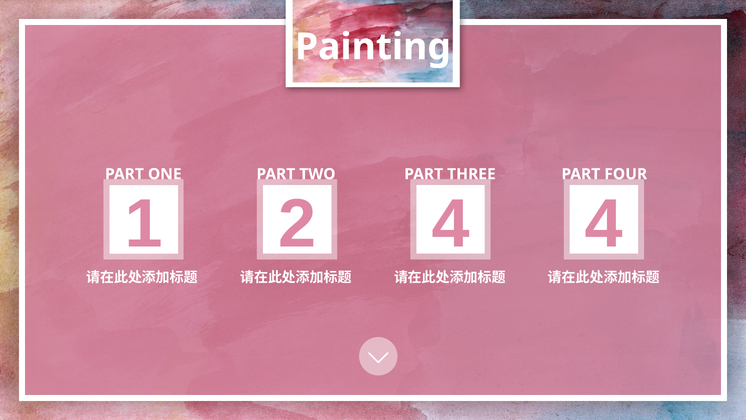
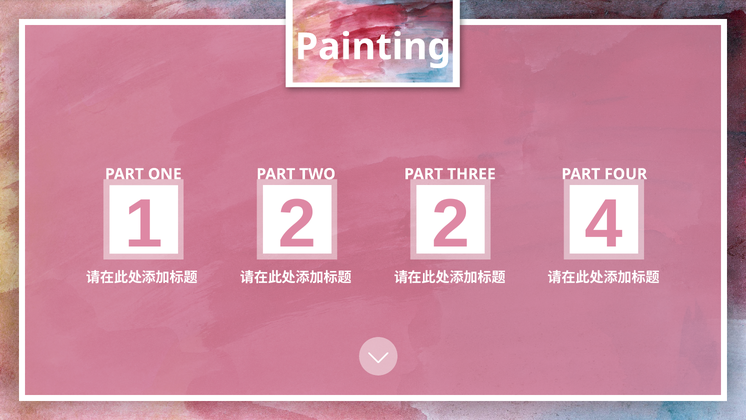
2 4: 4 -> 2
